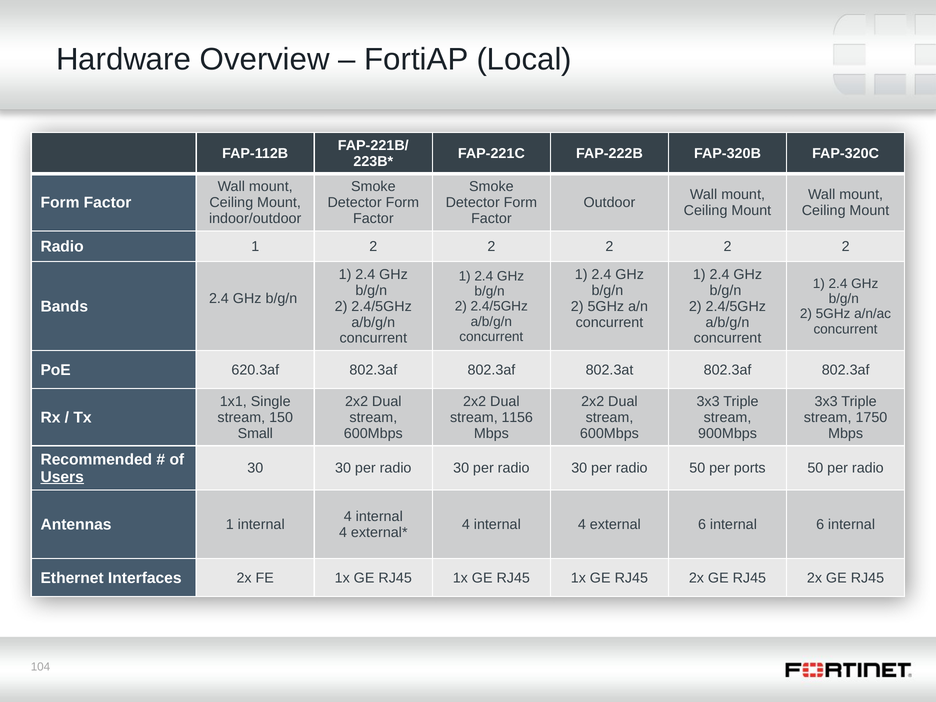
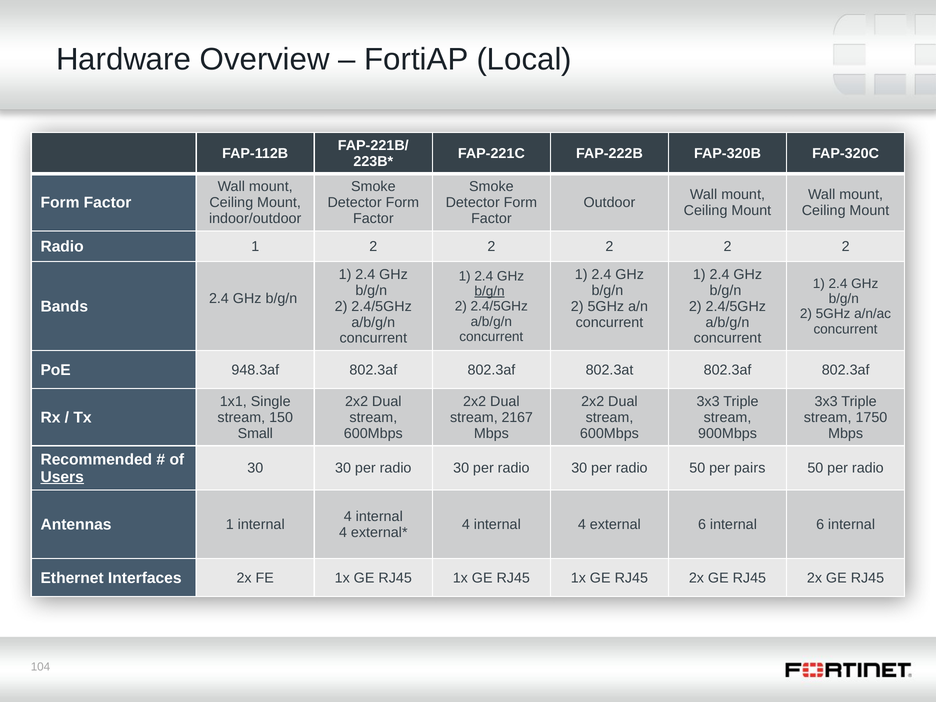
b/g/n at (490, 291) underline: none -> present
620.3af: 620.3af -> 948.3af
1156: 1156 -> 2167
ports: ports -> pairs
